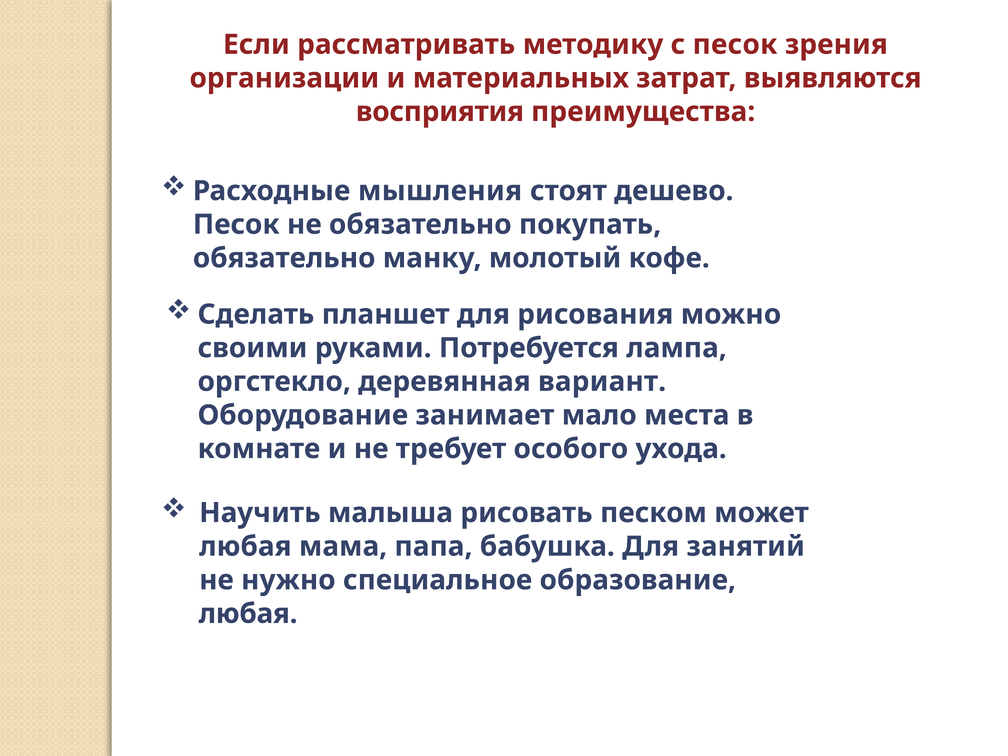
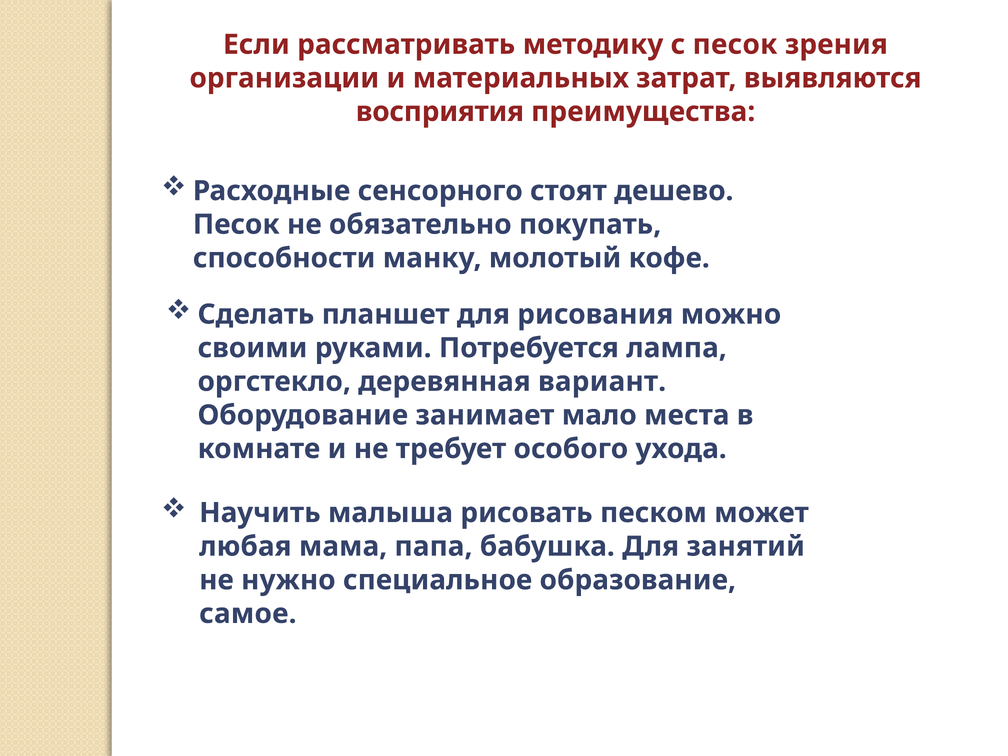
мышления: мышления -> сенсорного
обязательно at (284, 258): обязательно -> способности
любая at (248, 614): любая -> самое
